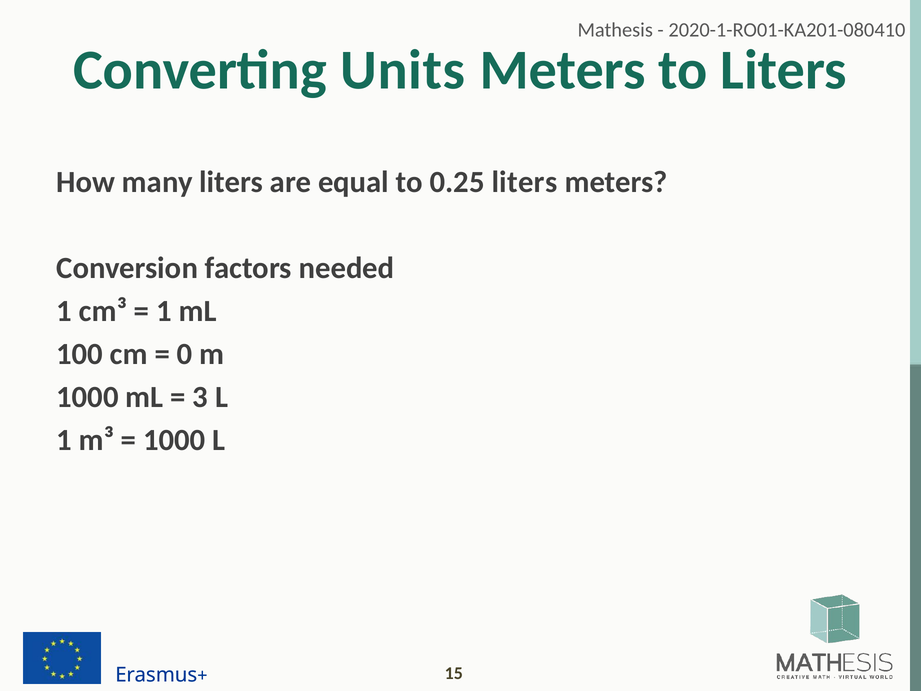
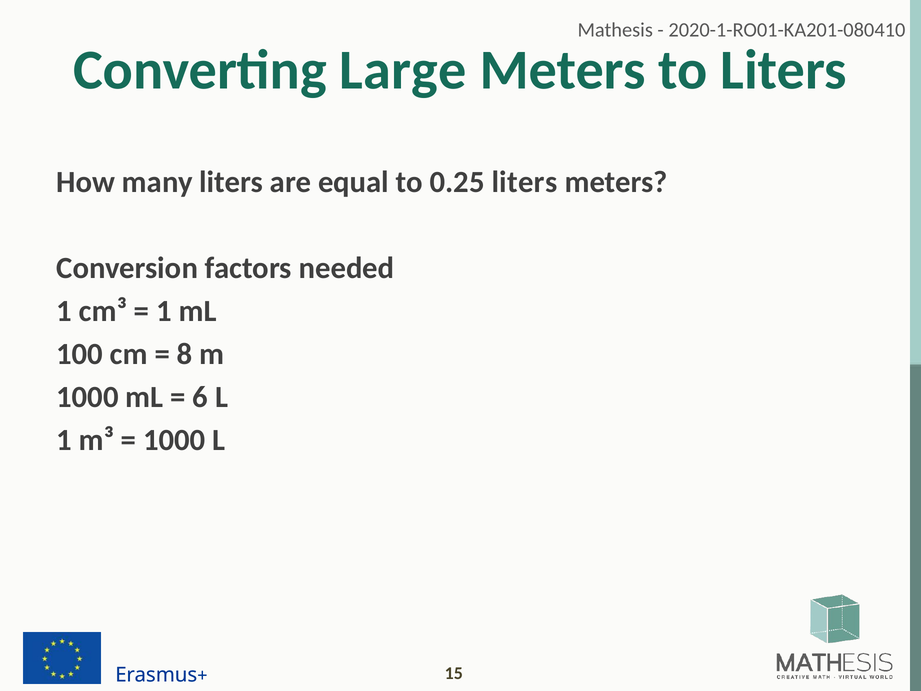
Units: Units -> Large
0: 0 -> 8
3: 3 -> 6
